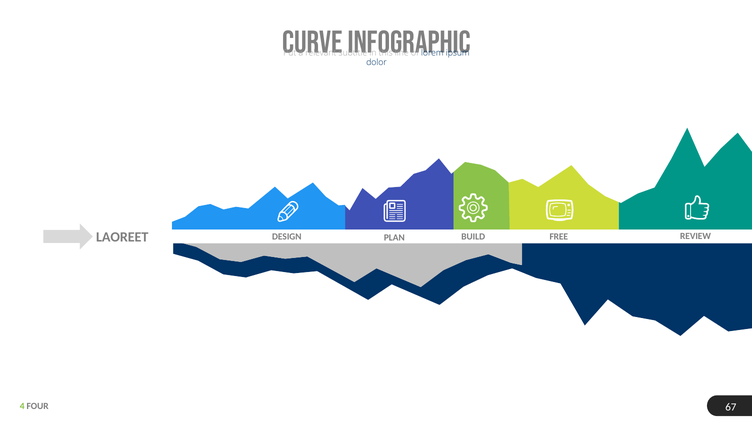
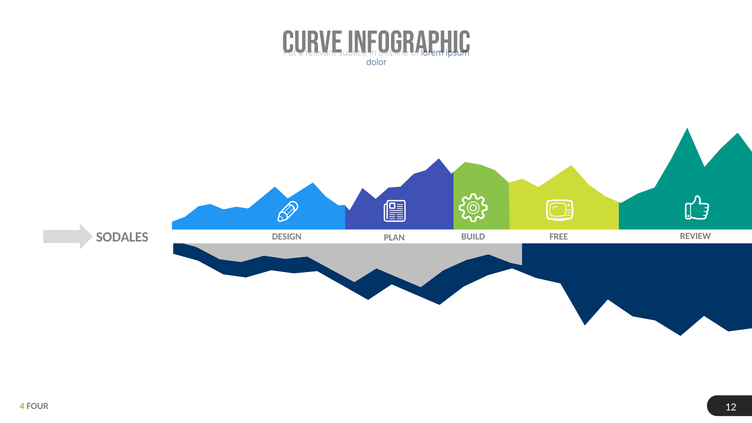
LAOREET: LAOREET -> SODALES
67: 67 -> 12
